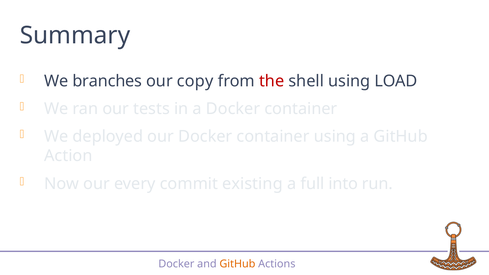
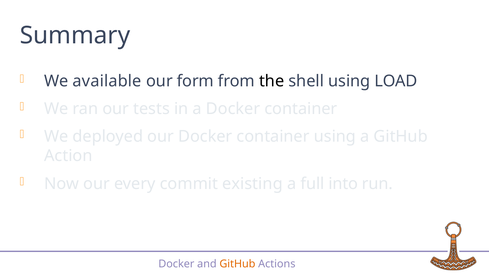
branches: branches -> available
copy: copy -> form
the colour: red -> black
